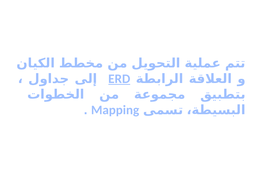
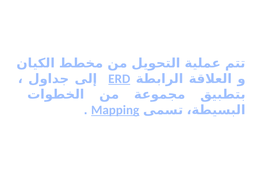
Mapping underline: none -> present
